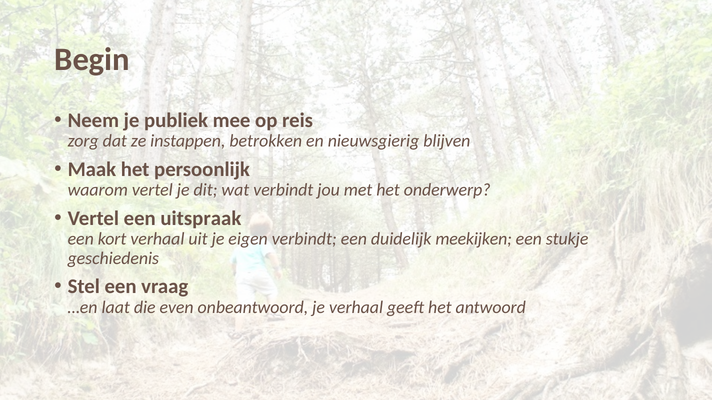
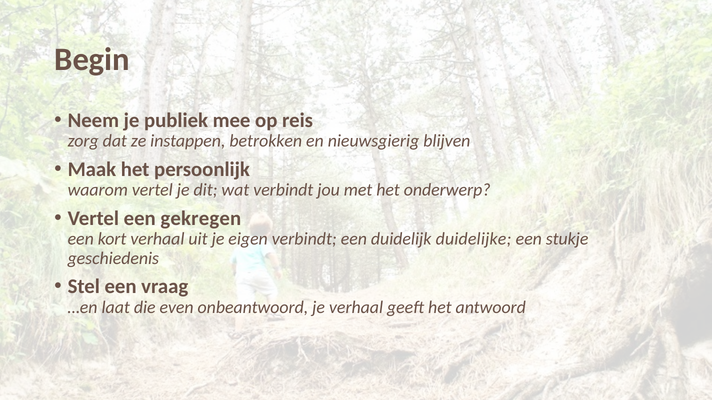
uitspraak: uitspraak -> gekregen
meekijken: meekijken -> duidelijke
